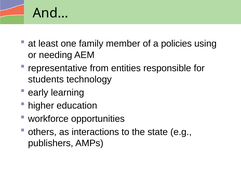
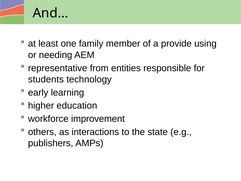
policies: policies -> provide
opportunities: opportunities -> improvement
